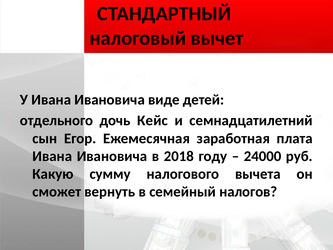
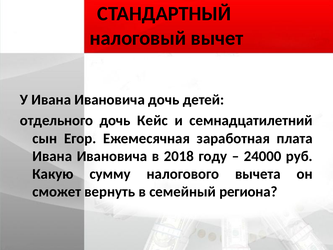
Ивановича виде: виде -> дочь
налогов: налогов -> региона
